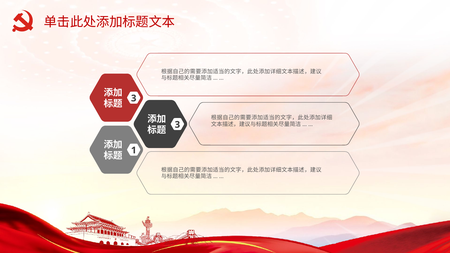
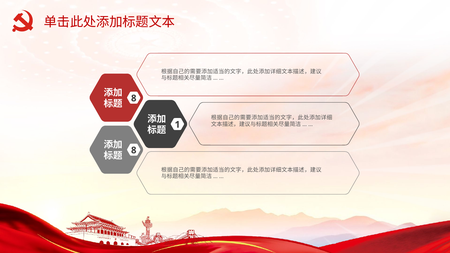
3 at (134, 98): 3 -> 8
3 at (177, 125): 3 -> 1
1 at (134, 150): 1 -> 8
